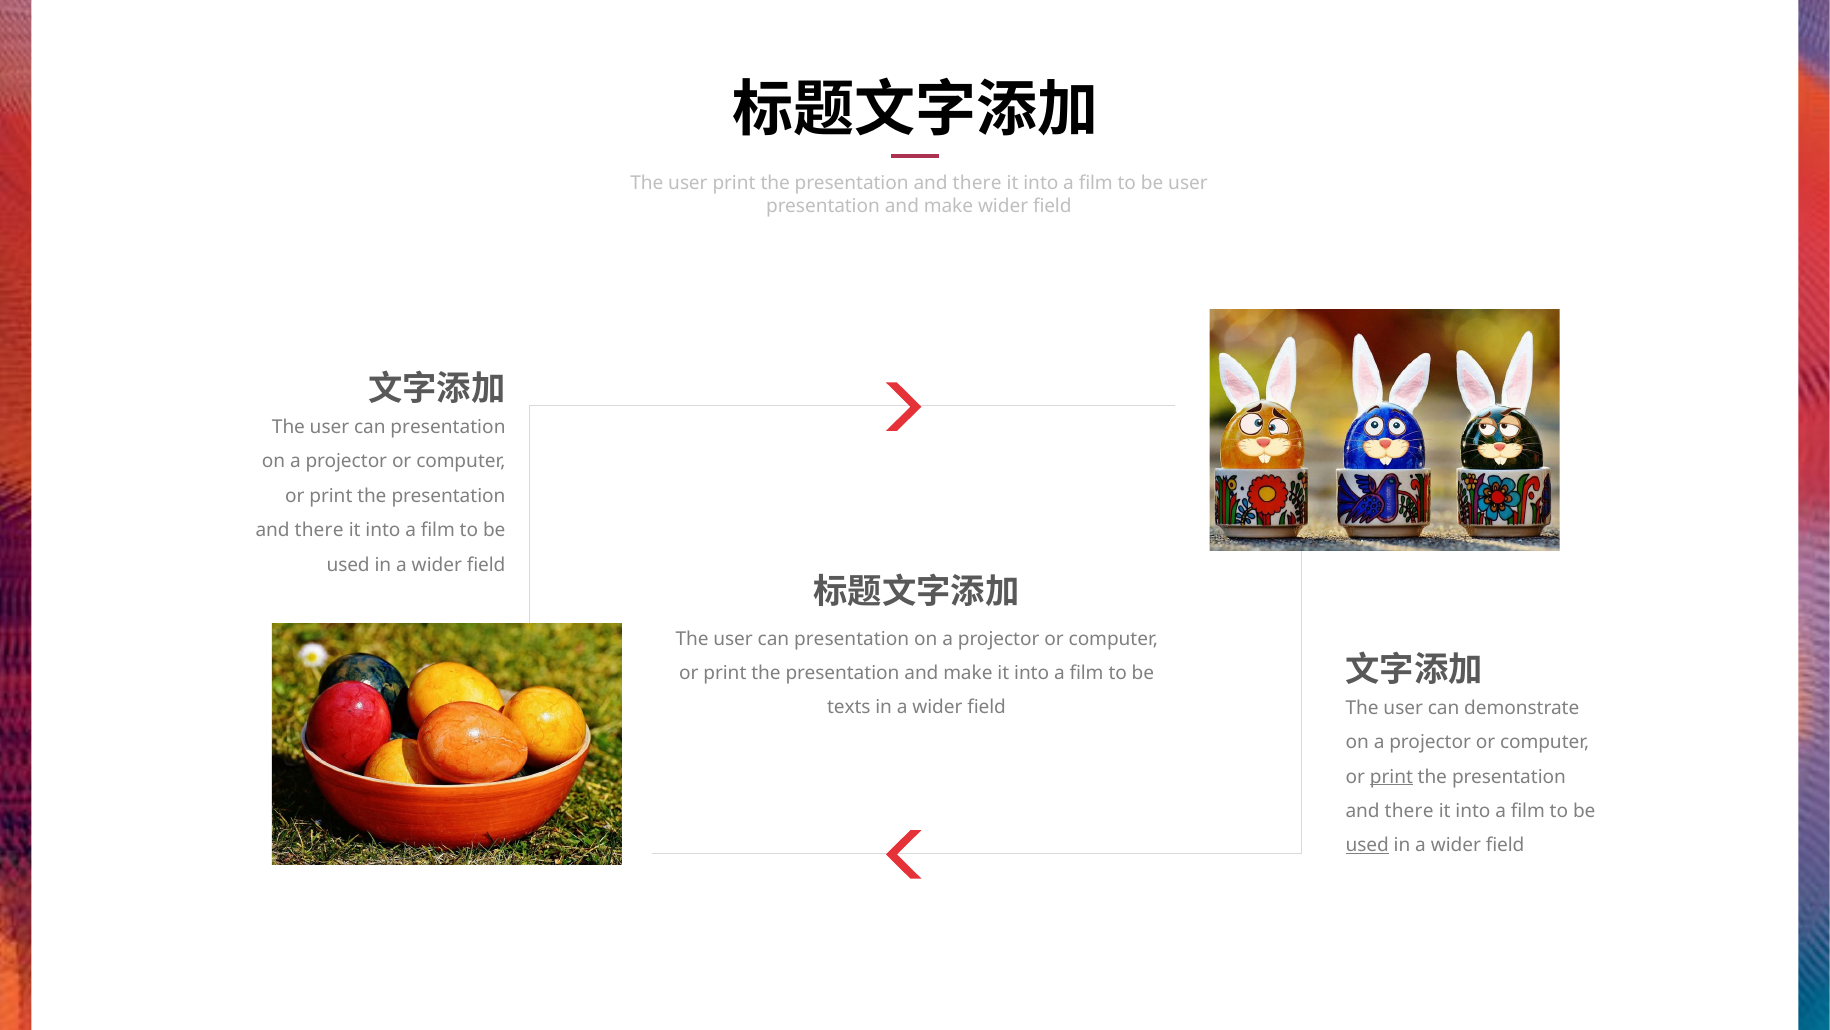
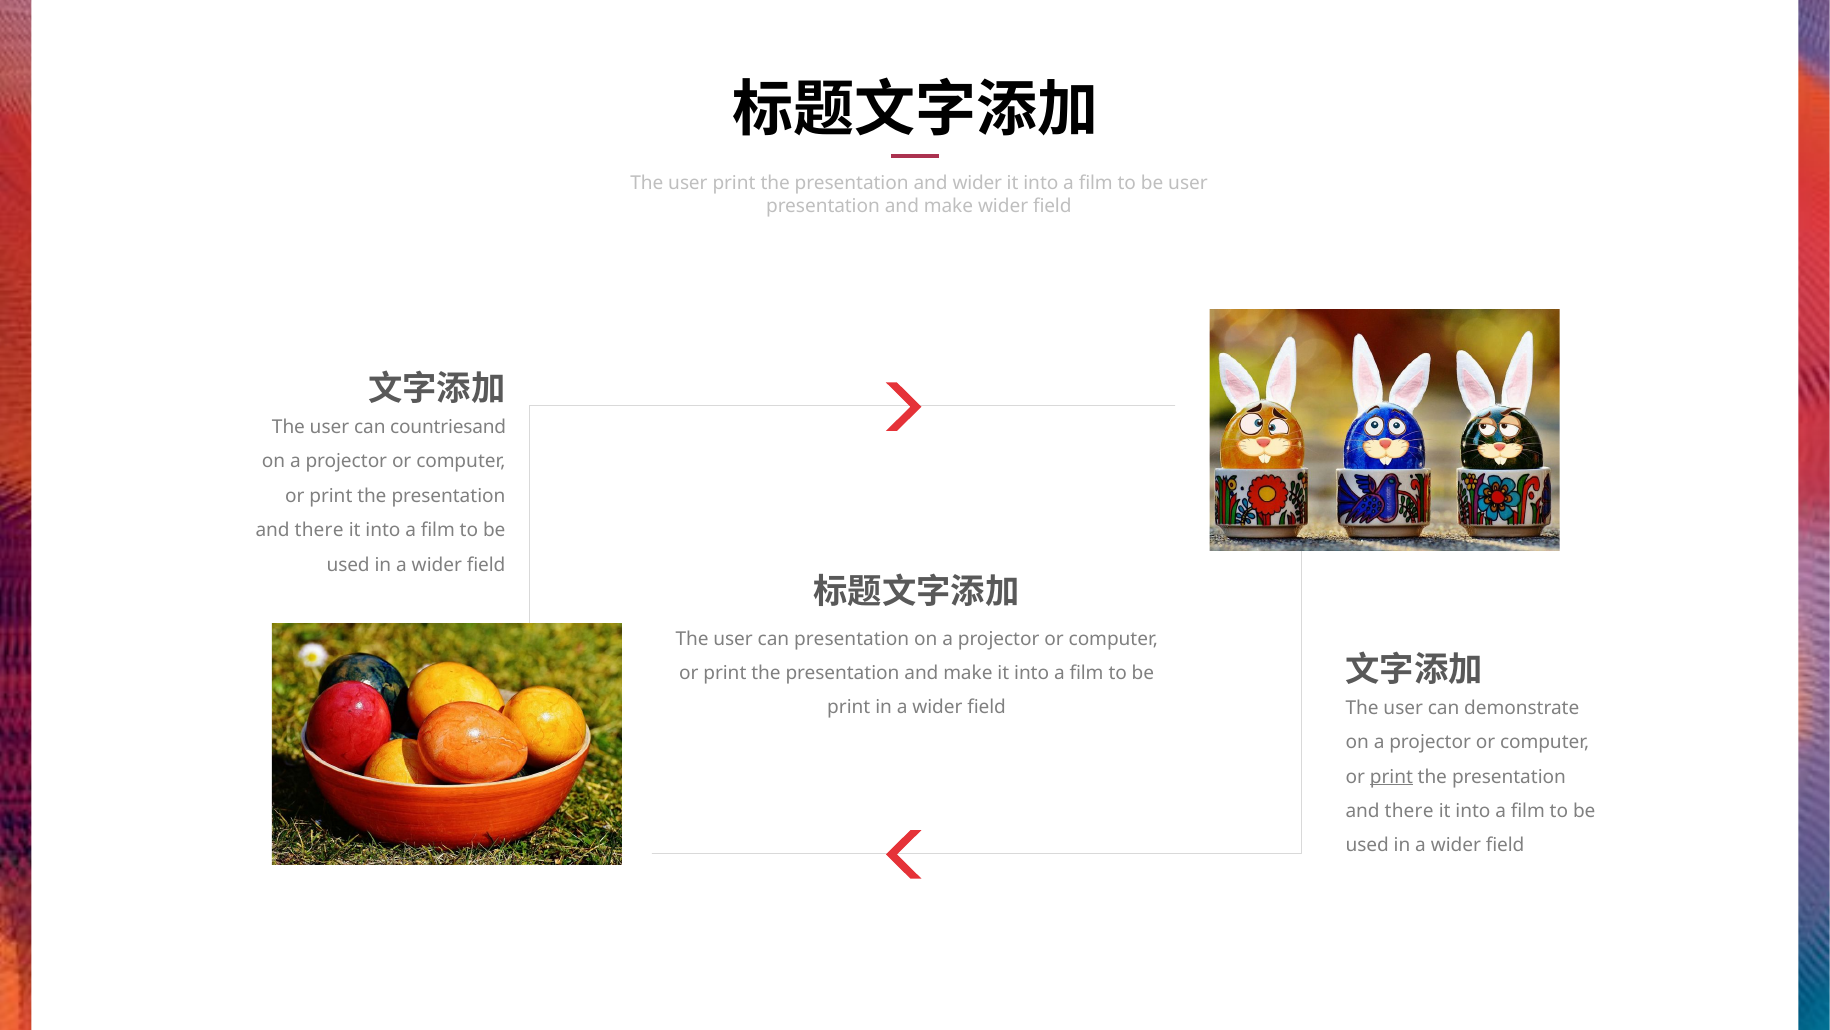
there at (977, 183): there -> wider
presentation at (448, 427): presentation -> countriesand
texts at (849, 707): texts -> print
used at (1367, 845) underline: present -> none
